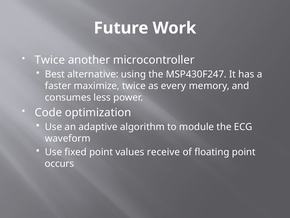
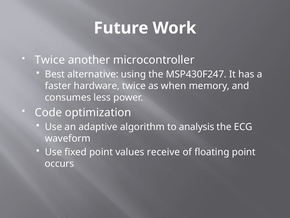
maximize: maximize -> hardware
every: every -> when
module: module -> analysis
